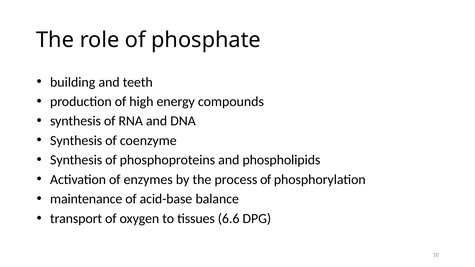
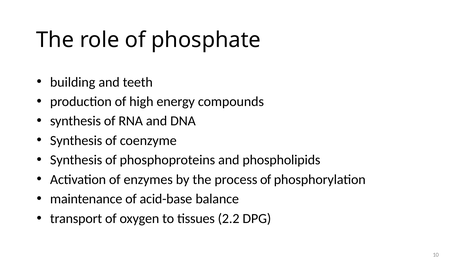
6.6: 6.6 -> 2.2
